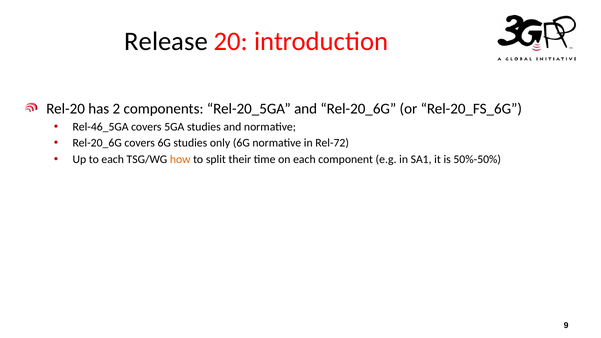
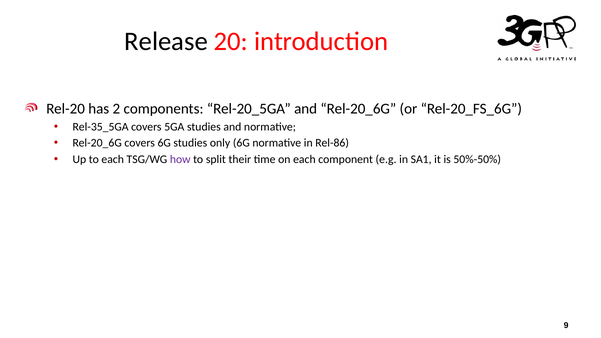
Rel-46_5GA: Rel-46_5GA -> Rel-35_5GA
Rel-72: Rel-72 -> Rel-86
how colour: orange -> purple
